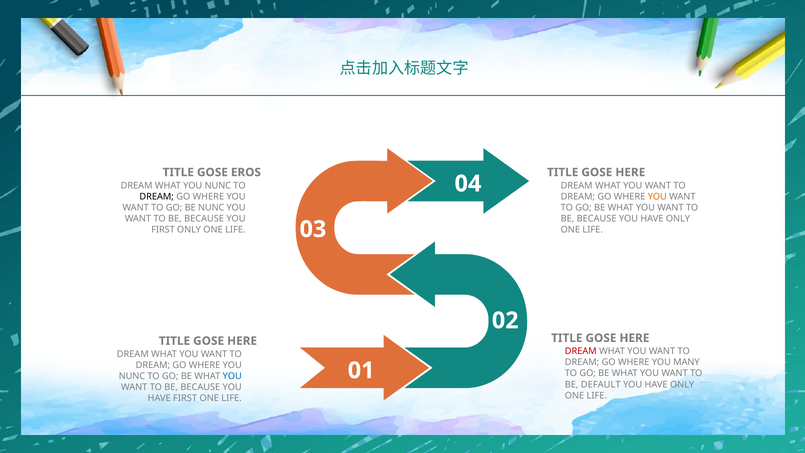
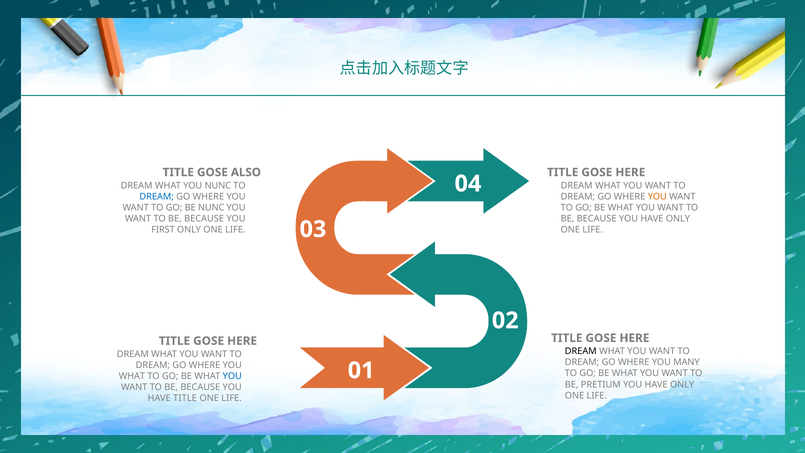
EROS: EROS -> ALSO
DREAM at (157, 197) colour: black -> blue
DREAM at (581, 351) colour: red -> black
NUNC at (132, 376): NUNC -> WHAT
DEFAULT: DEFAULT -> PRETIUM
HAVE FIRST: FIRST -> TITLE
